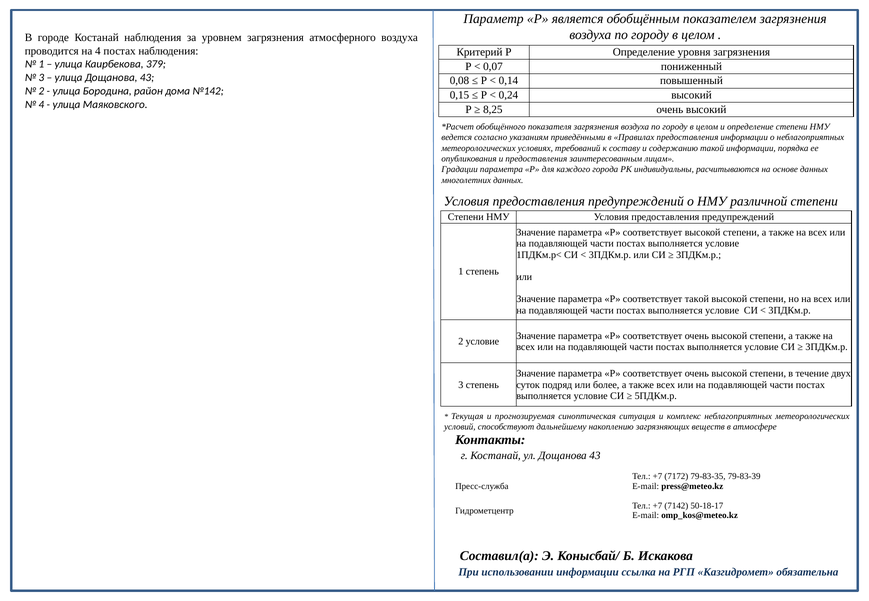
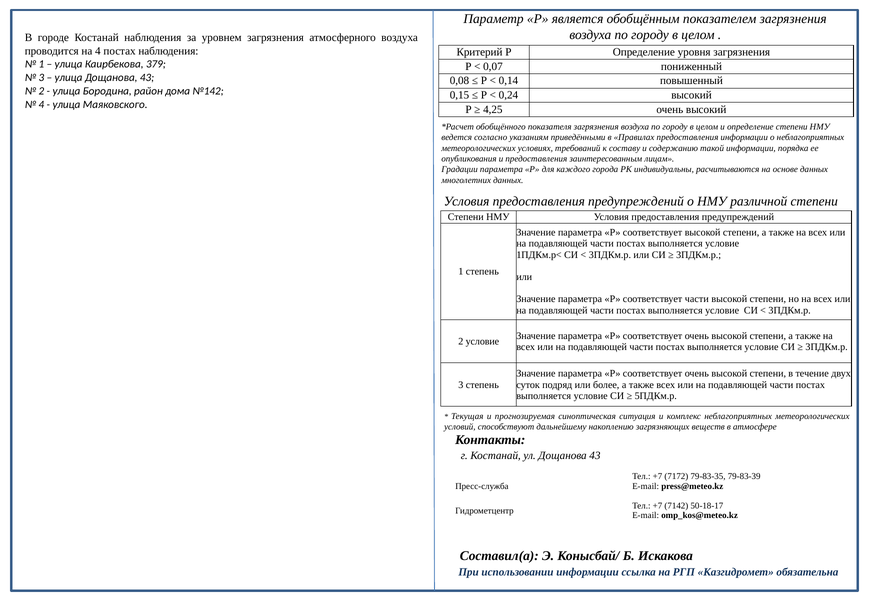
8,25: 8,25 -> 4,25
соответствует такой: такой -> части
